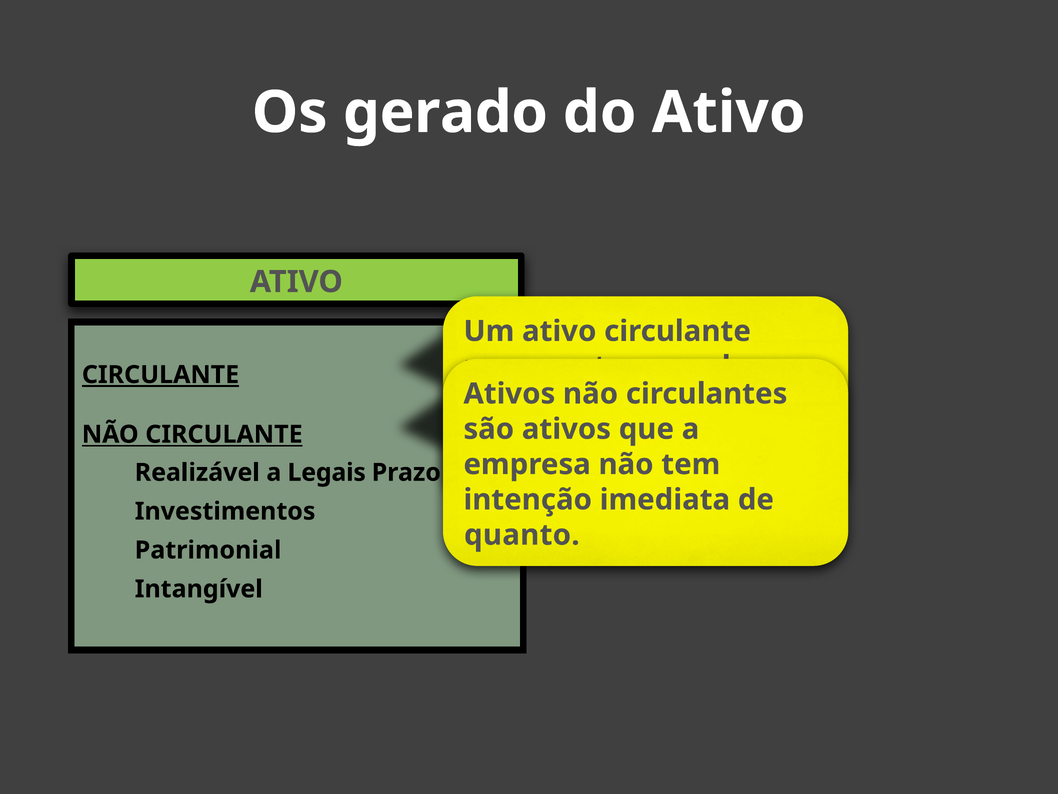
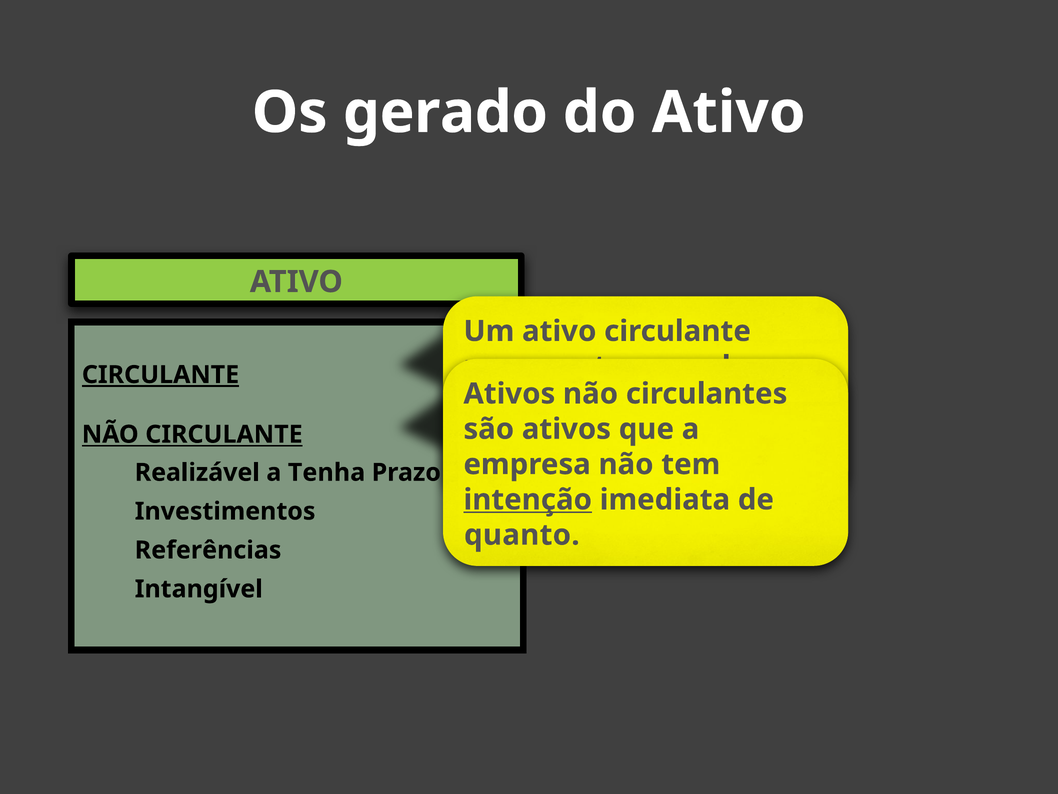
Legais: Legais -> Tenha
intenção underline: none -> present
Patrimonial: Patrimonial -> Referências
